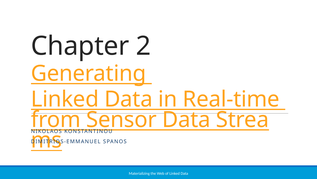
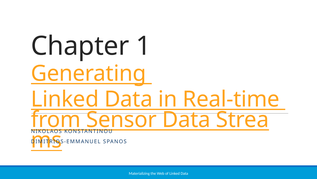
2: 2 -> 1
